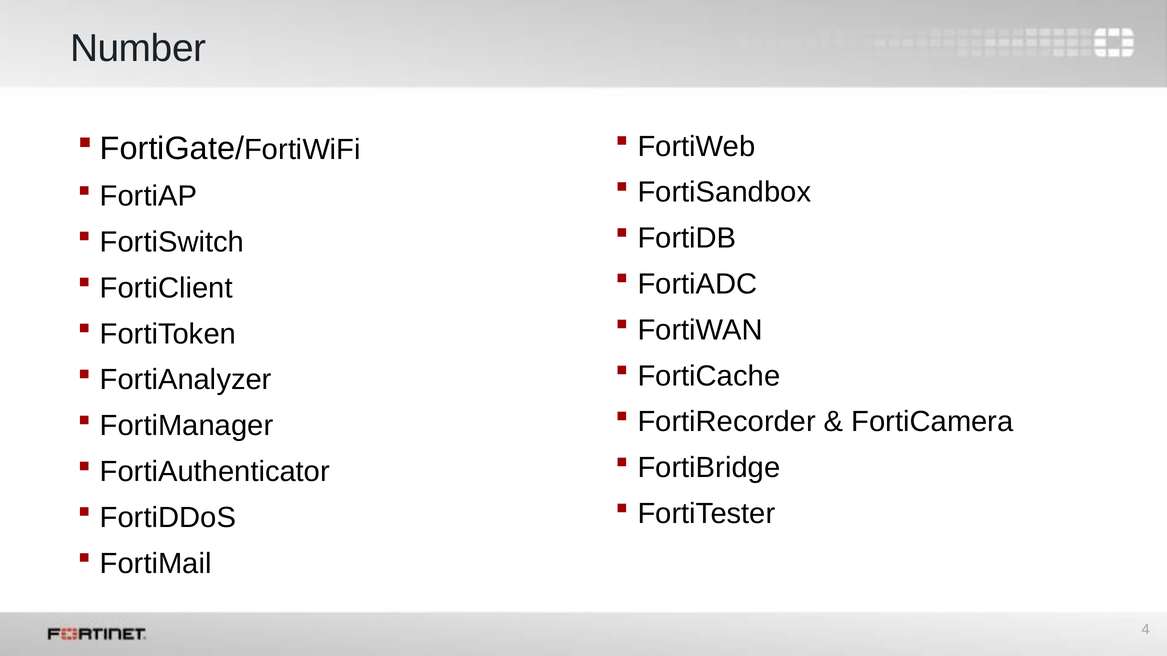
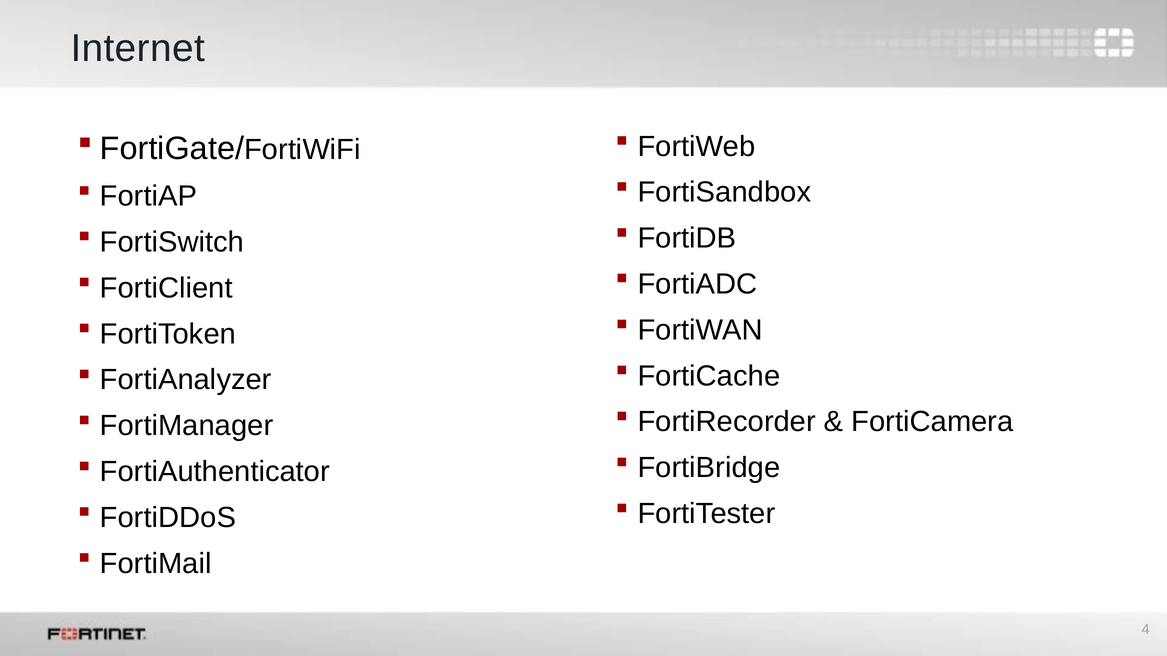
Number: Number -> Internet
